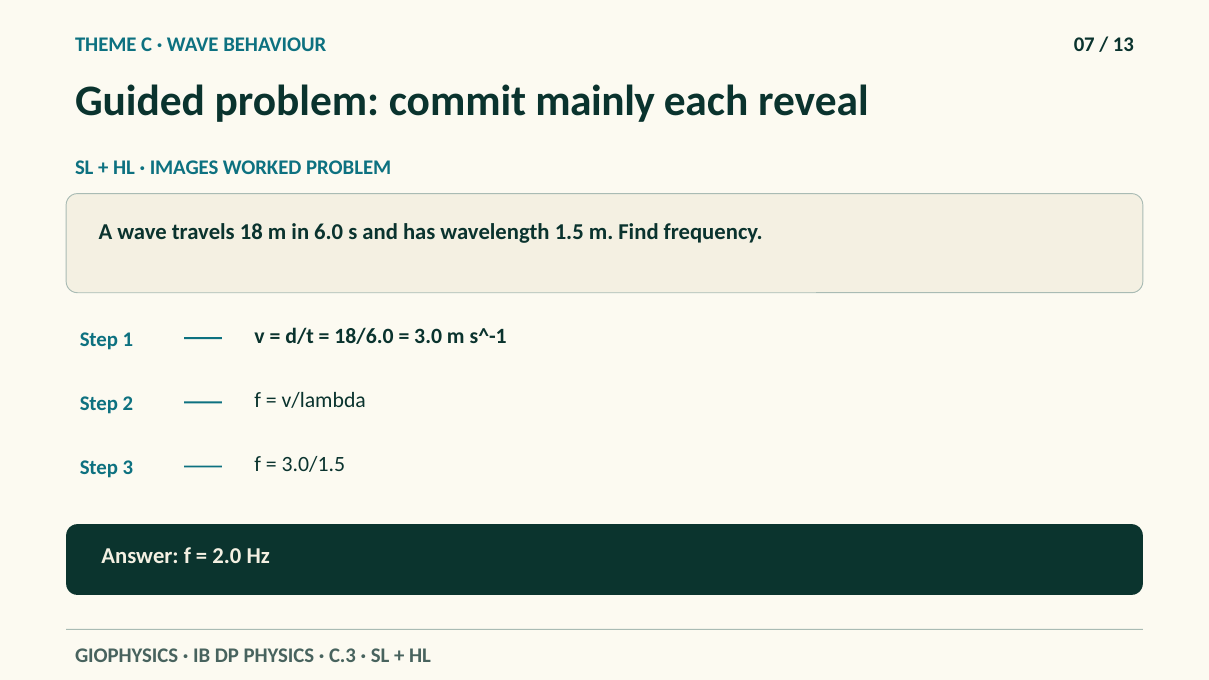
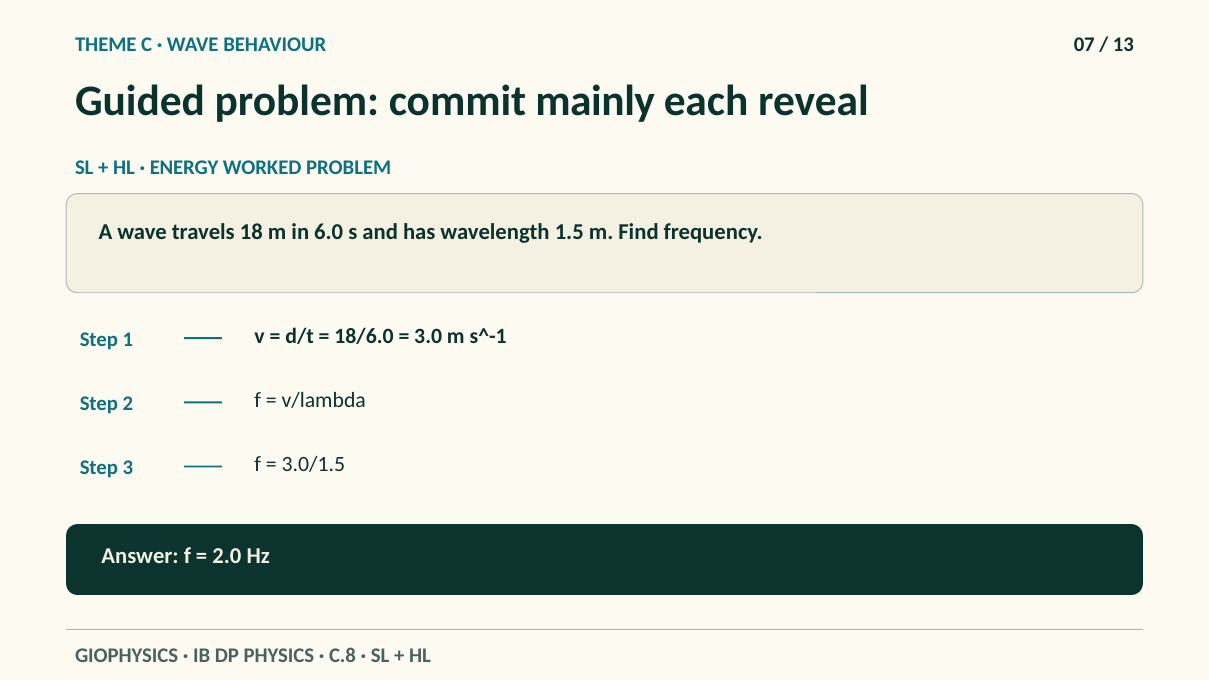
IMAGES: IMAGES -> ENERGY
C.3: C.3 -> C.8
